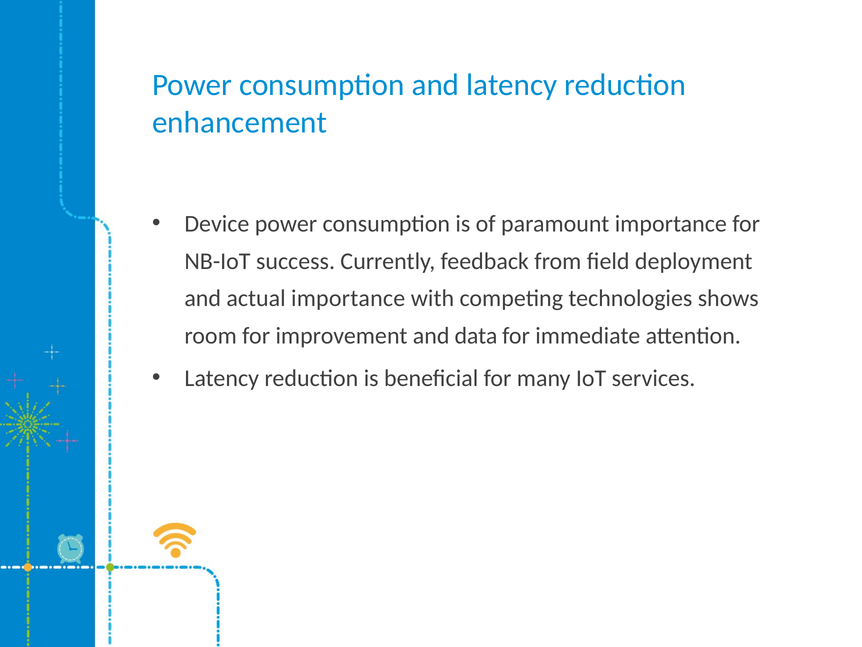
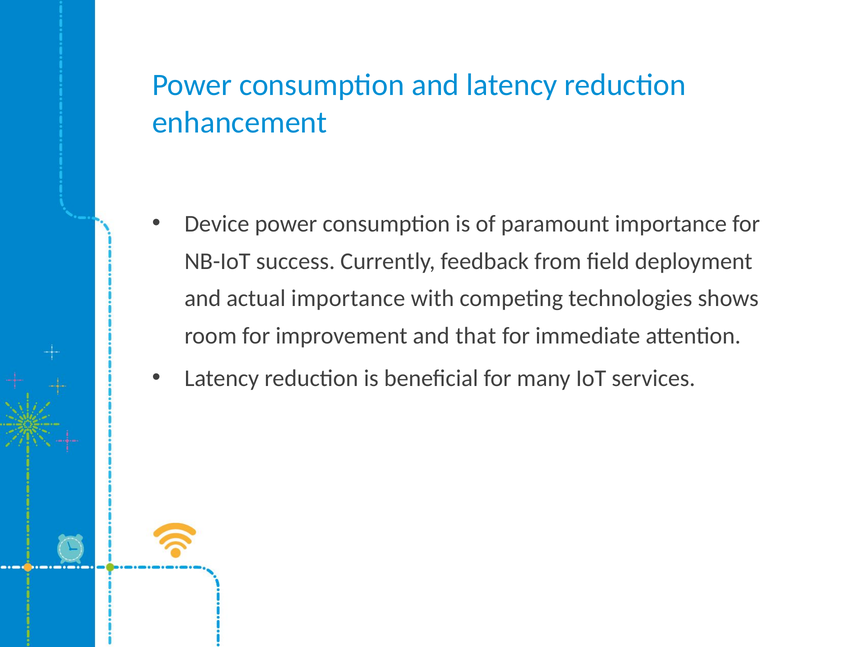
data: data -> that
